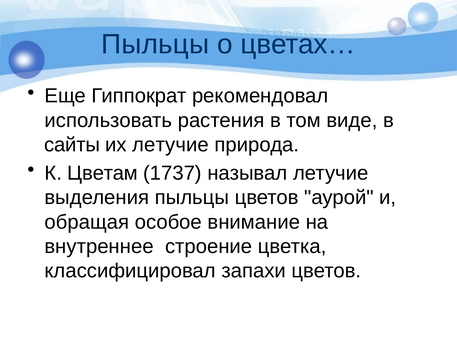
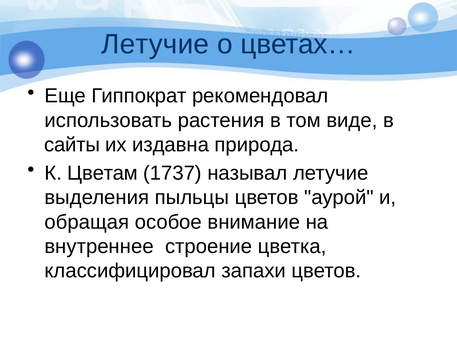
Пыльцы at (155, 44): Пыльцы -> Летучие
их летучие: летучие -> издавна
